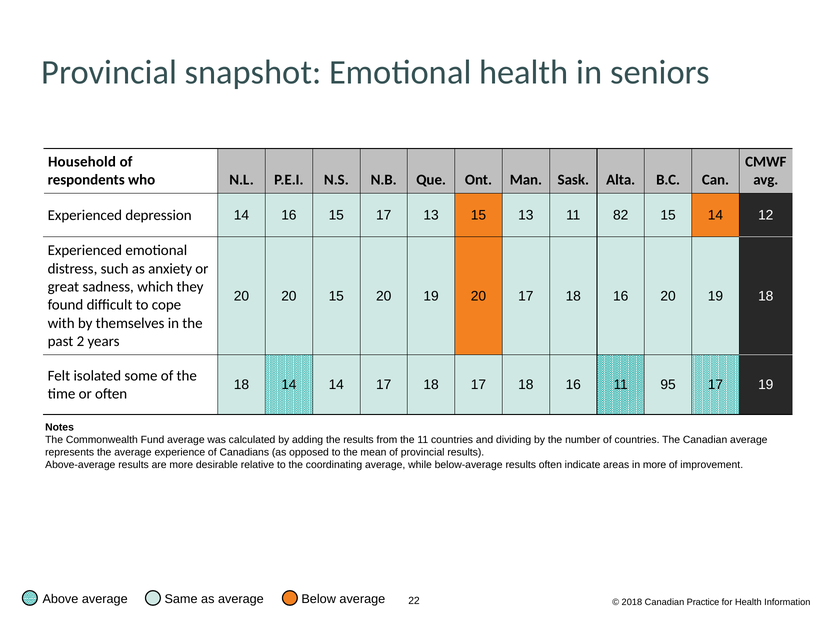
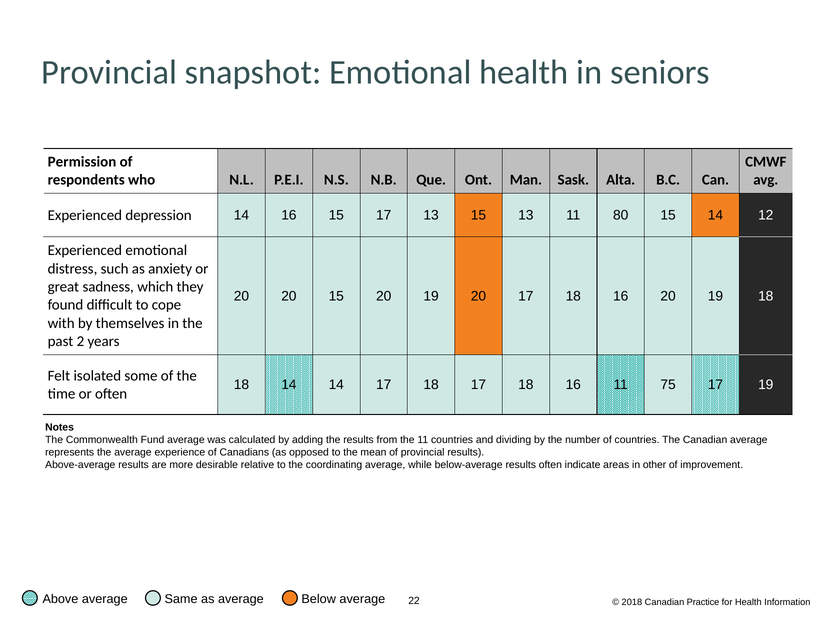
Household: Household -> Permission
82: 82 -> 80
95: 95 -> 75
in more: more -> other
